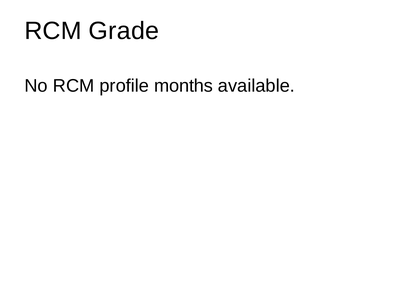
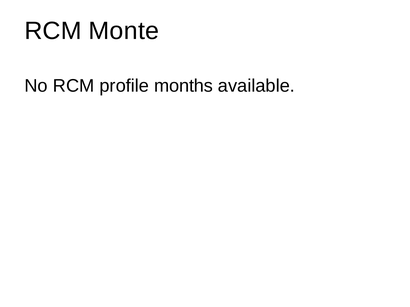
Grade: Grade -> Monte
